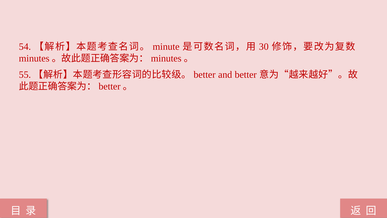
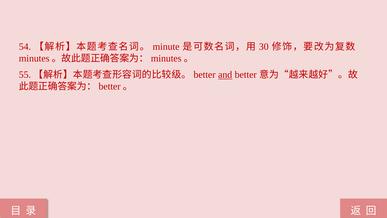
and underline: none -> present
